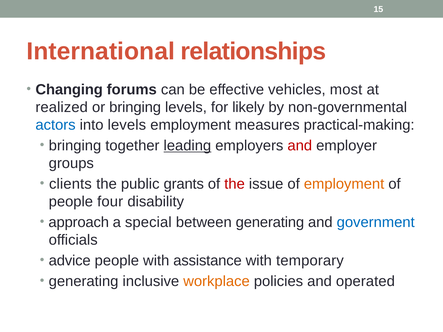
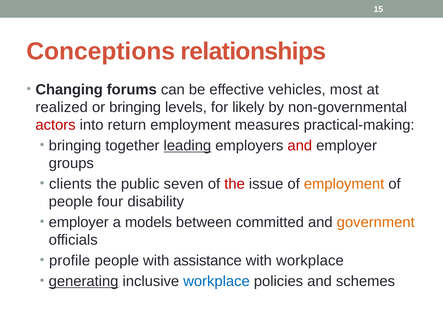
International: International -> Conceptions
actors colour: blue -> red
into levels: levels -> return
grants: grants -> seven
approach at (79, 223): approach -> employer
special: special -> models
between generating: generating -> committed
government colour: blue -> orange
advice: advice -> profile
with temporary: temporary -> workplace
generating at (84, 282) underline: none -> present
workplace at (217, 282) colour: orange -> blue
operated: operated -> schemes
